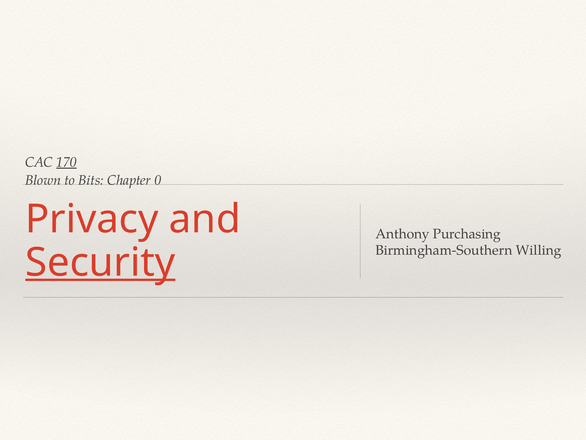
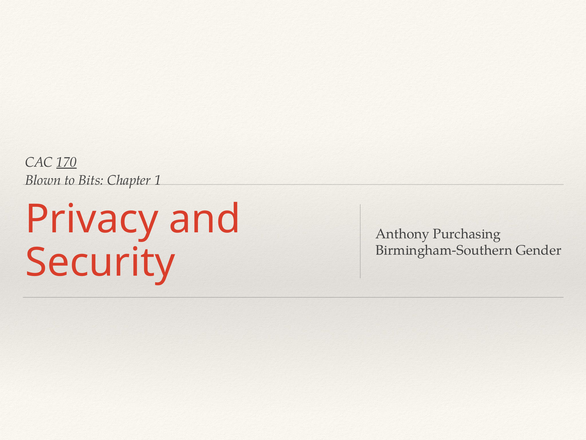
0: 0 -> 1
Willing: Willing -> Gender
Security underline: present -> none
